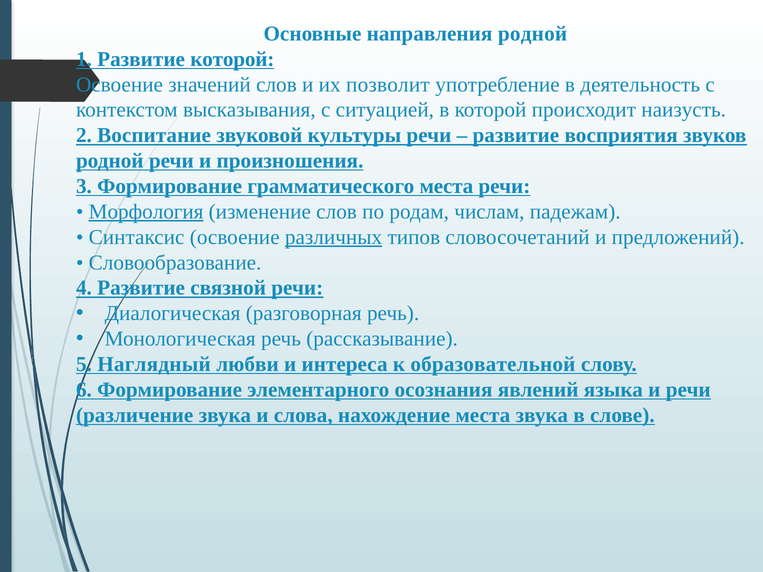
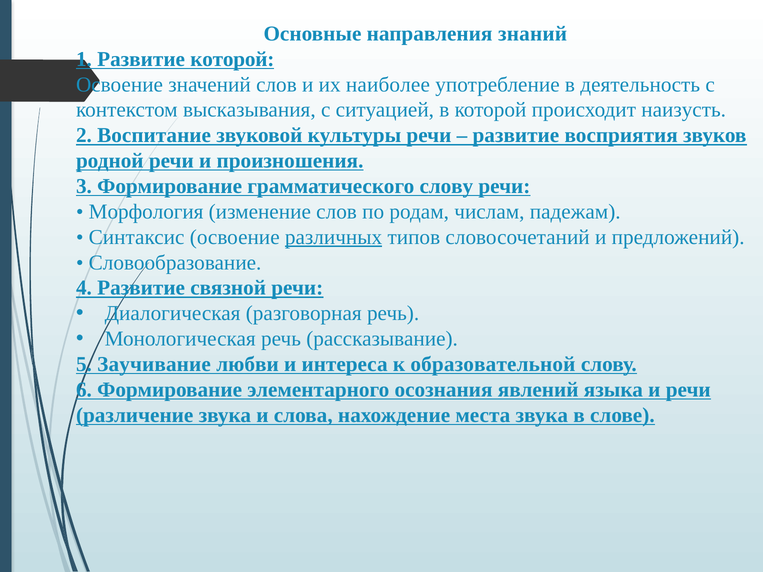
направления родной: родной -> знаний
позволит: позволит -> наиболее
грамматического места: места -> слову
Морфология underline: present -> none
Наглядный: Наглядный -> Заучивание
